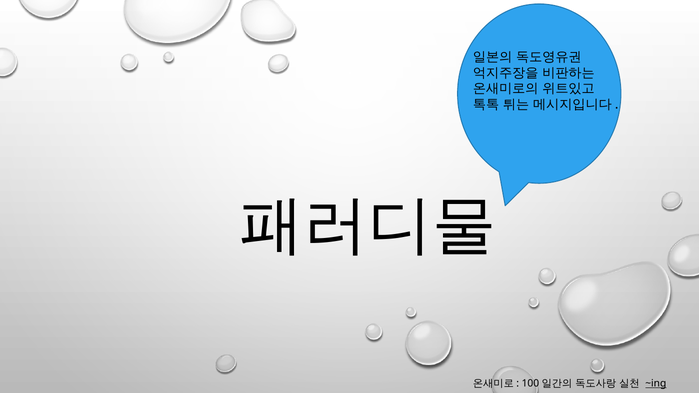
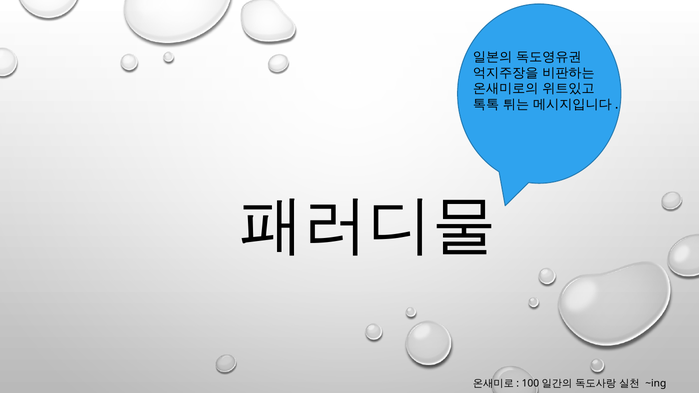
~ing underline: present -> none
